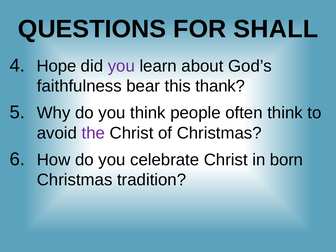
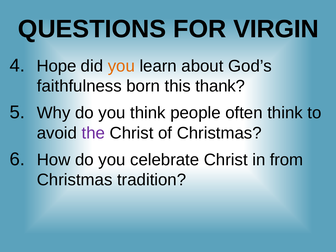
SHALL: SHALL -> VIRGIN
you at (121, 66) colour: purple -> orange
bear: bear -> born
born: born -> from
